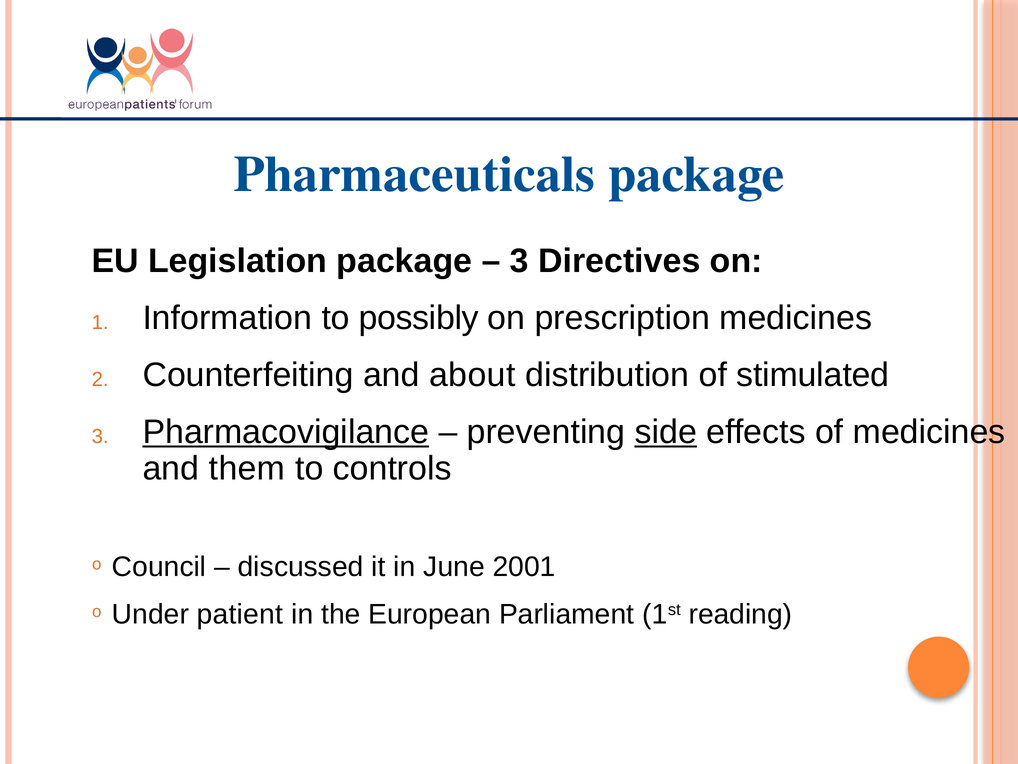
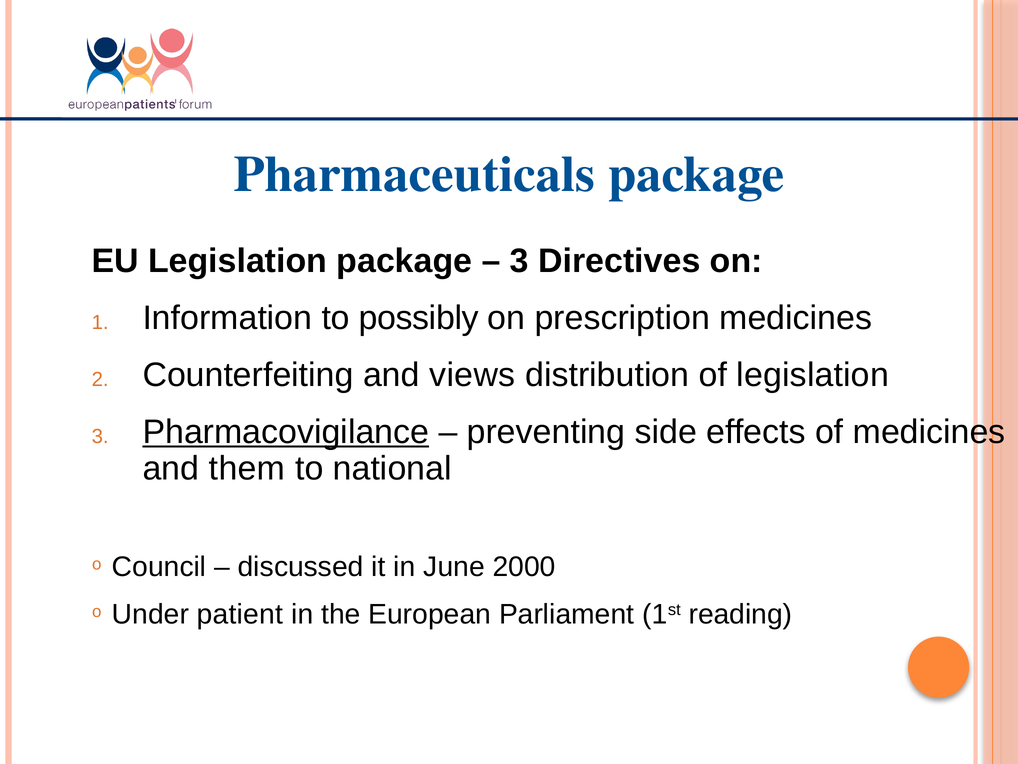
about: about -> views
of stimulated: stimulated -> legislation
side underline: present -> none
controls: controls -> national
2001: 2001 -> 2000
